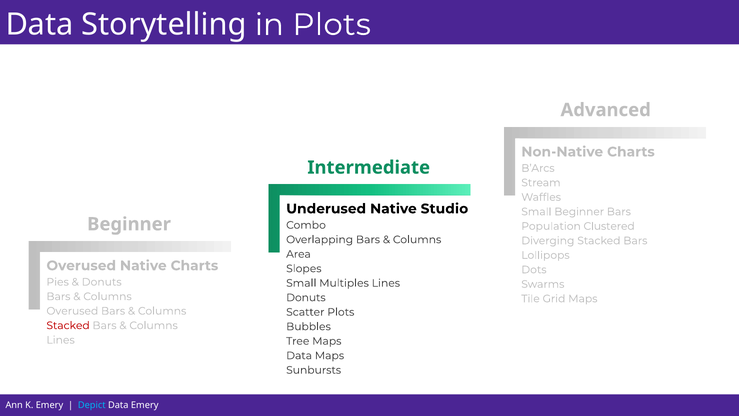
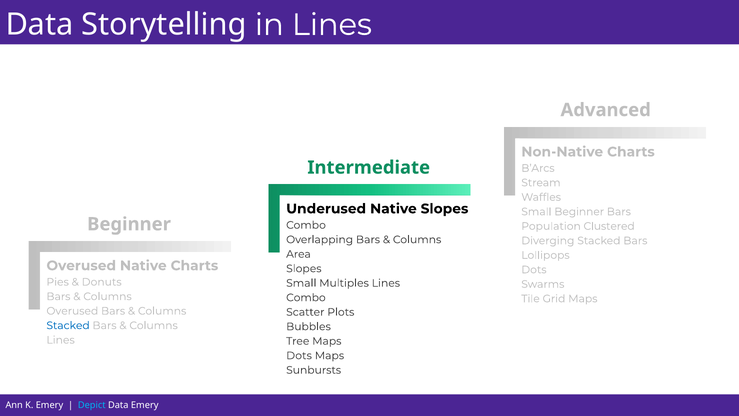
in Plots: Plots -> Lines
Native Studio: Studio -> Slopes
Donuts at (306, 297): Donuts -> Combo
Stacked at (68, 325) colour: red -> blue
Data at (299, 355): Data -> Dots
